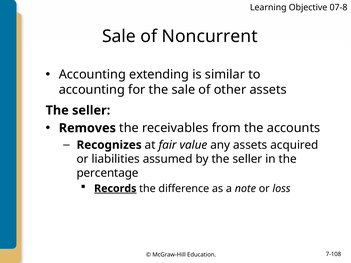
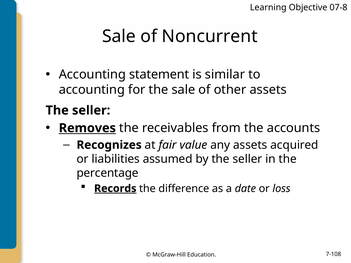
extending: extending -> statement
Removes underline: none -> present
note: note -> date
